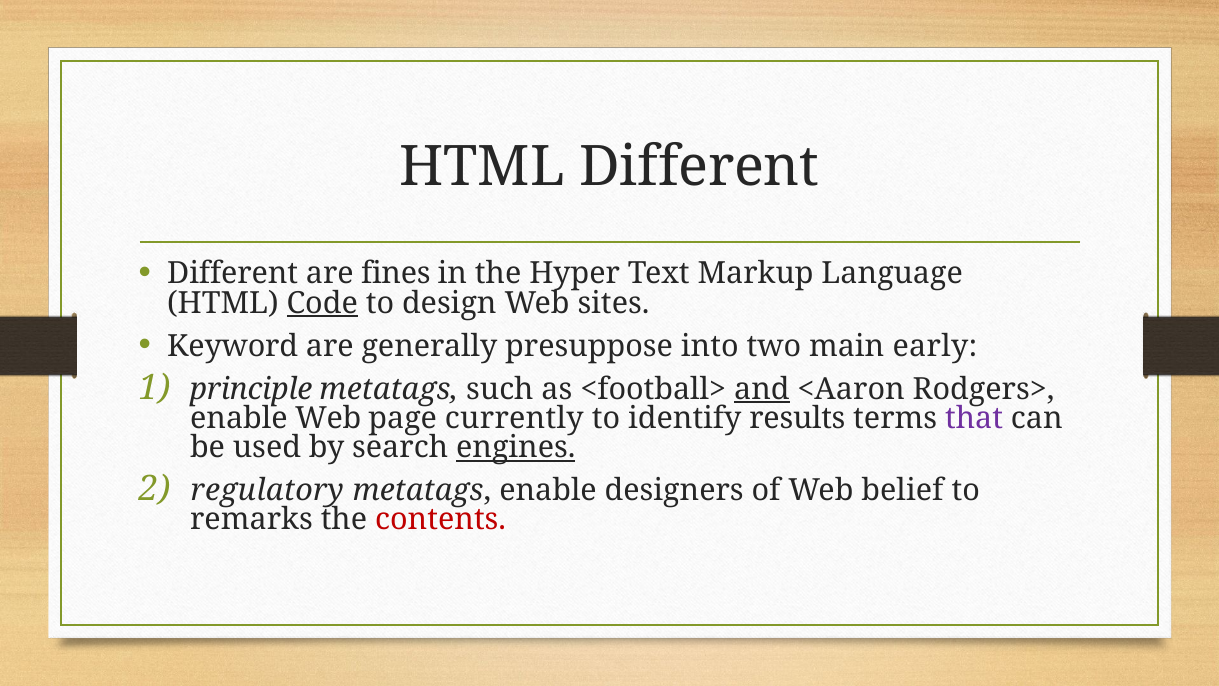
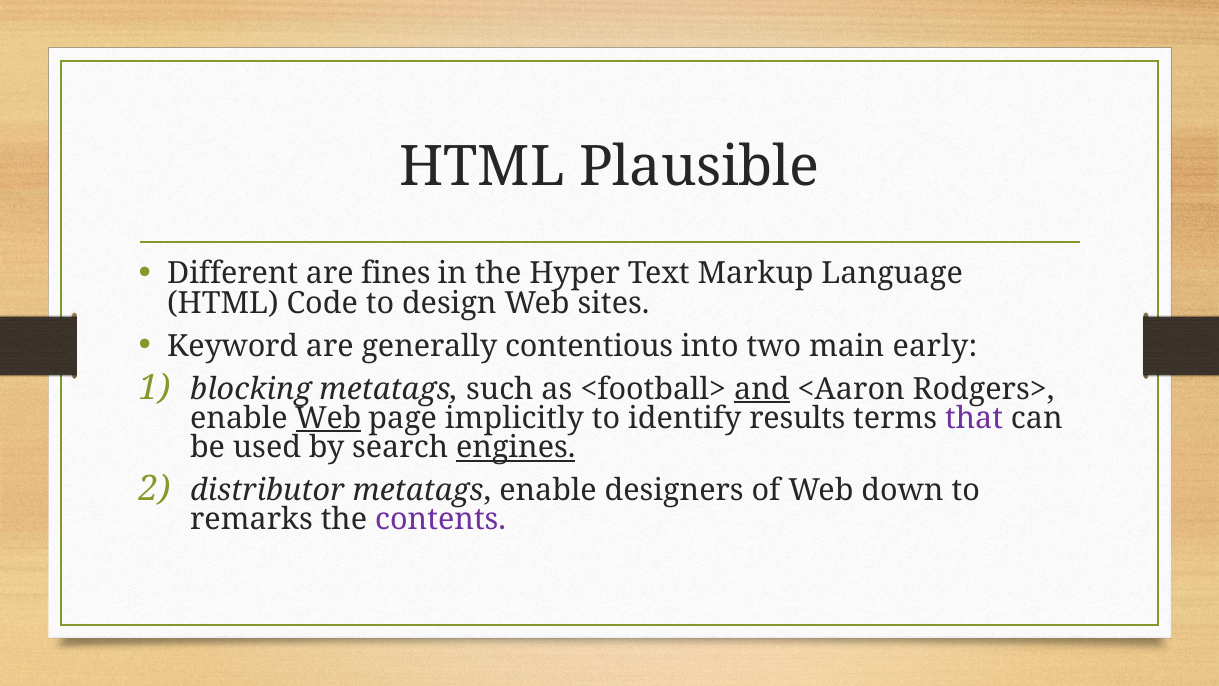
HTML Different: Different -> Plausible
Code underline: present -> none
presuppose: presuppose -> contentious
principle: principle -> blocking
Web at (328, 418) underline: none -> present
currently: currently -> implicitly
regulatory: regulatory -> distributor
belief: belief -> down
contents colour: red -> purple
